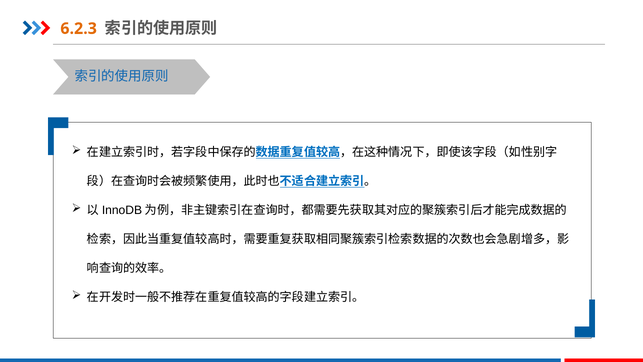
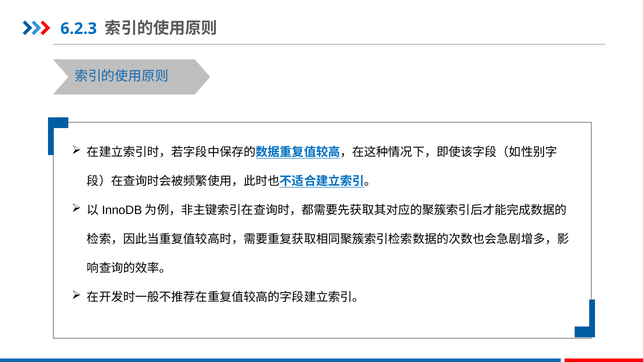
6.2.3 colour: orange -> blue
